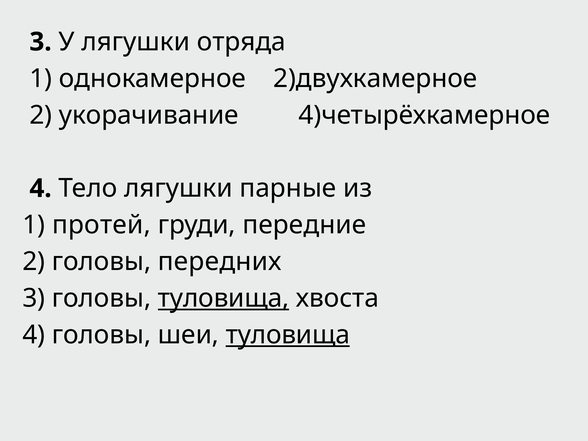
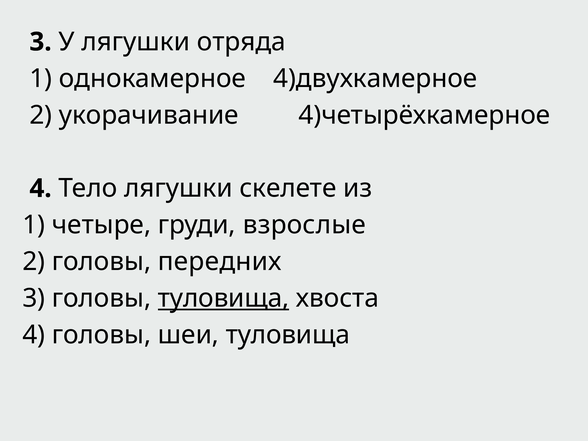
2)двухкамерное: 2)двухкамерное -> 4)двухкамерное
парные: парные -> скелете
протей: протей -> четыре
передние: передние -> взрослые
туловища at (288, 335) underline: present -> none
